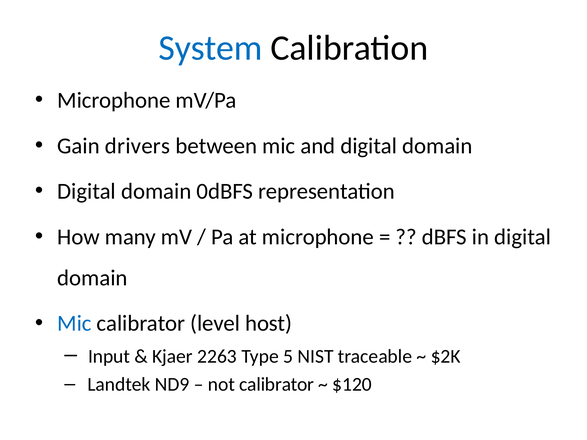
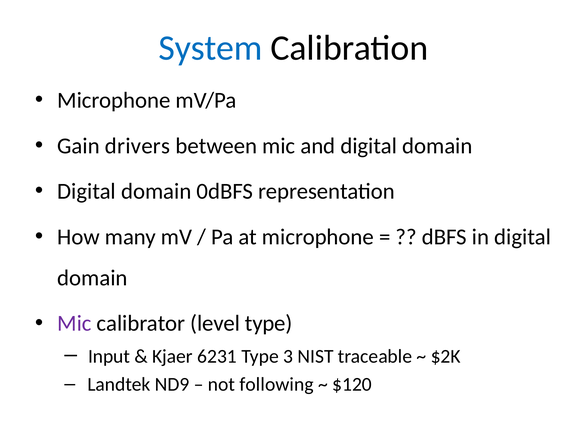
Mic at (74, 324) colour: blue -> purple
level host: host -> type
2263: 2263 -> 6231
5: 5 -> 3
not calibrator: calibrator -> following
